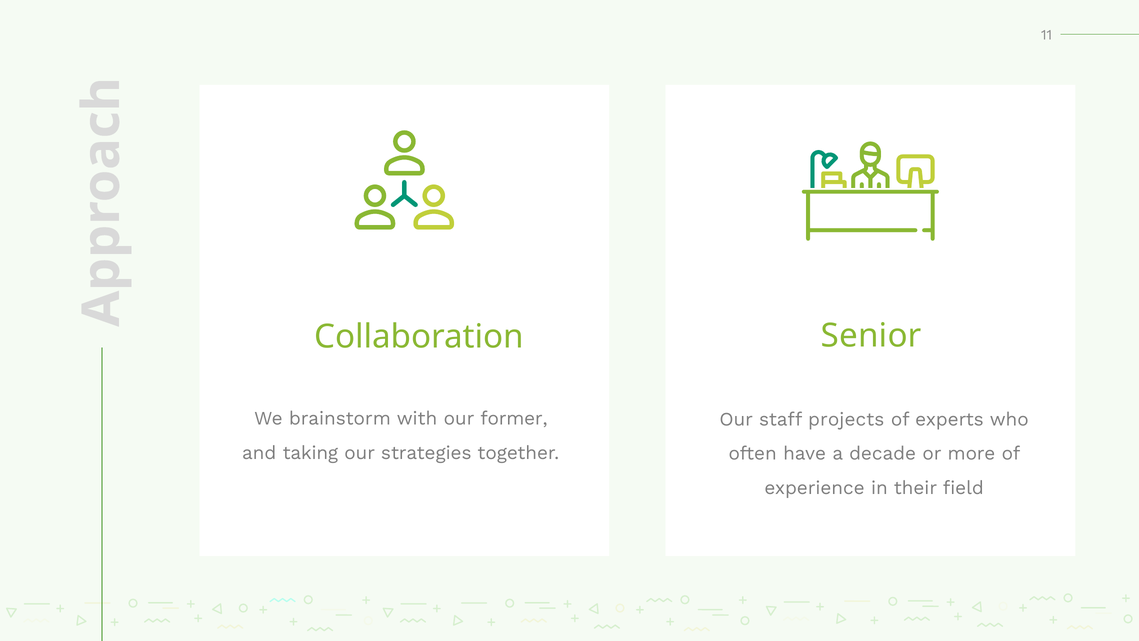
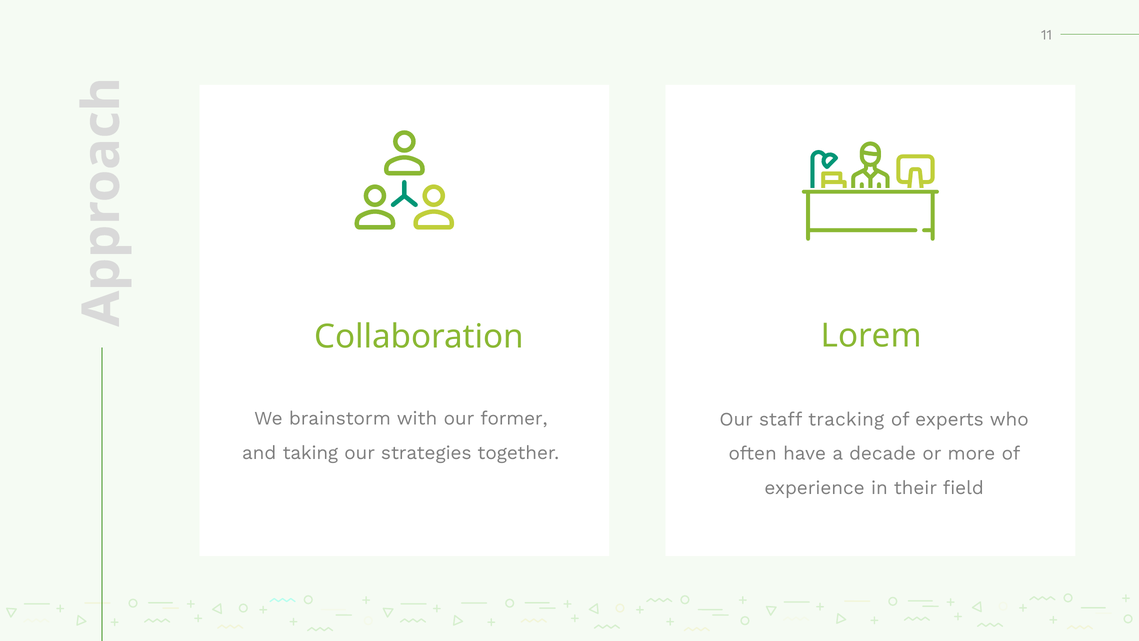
Senior: Senior -> Lorem
projects: projects -> tracking
